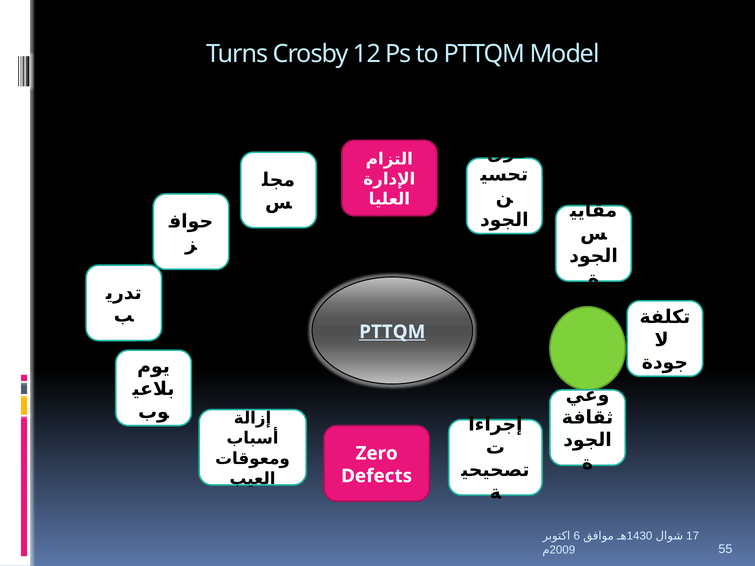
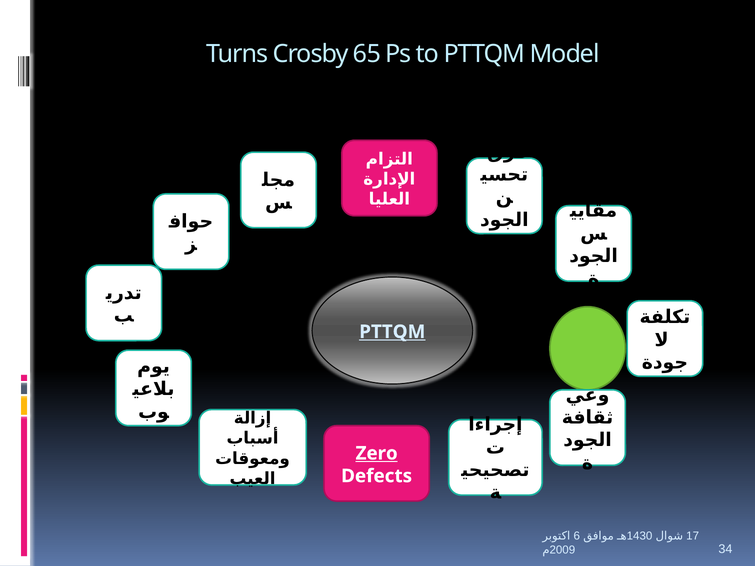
12: 12 -> 65
Zero underline: none -> present
55: 55 -> 34
